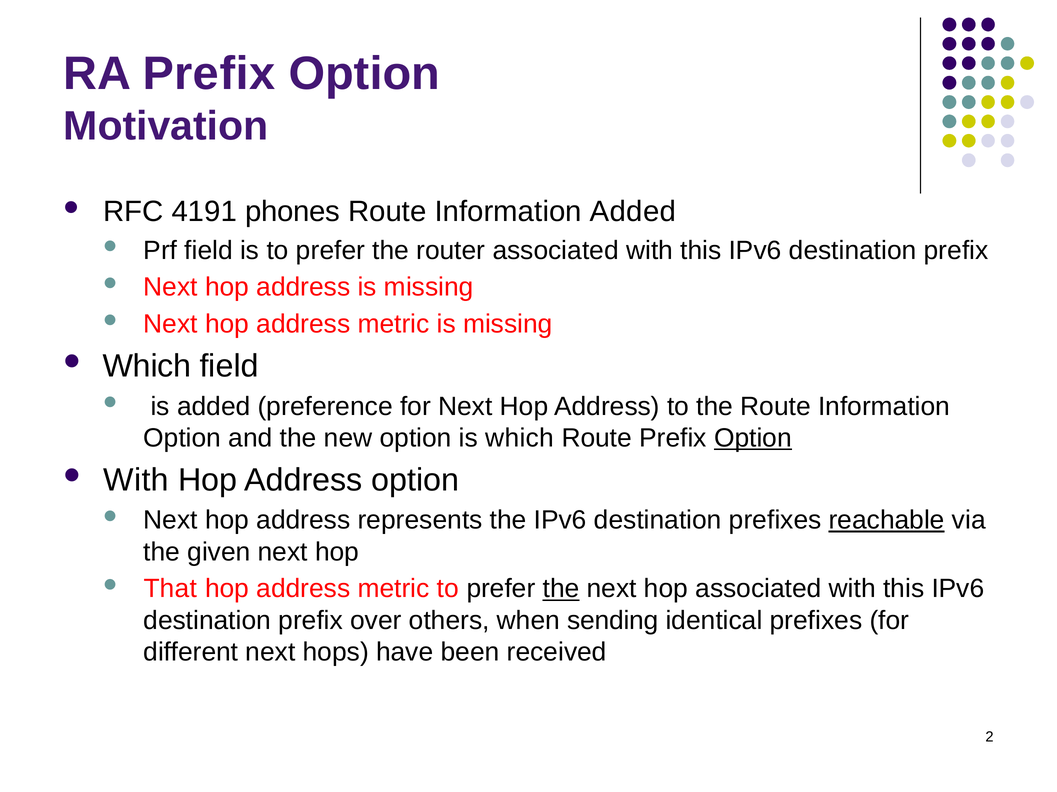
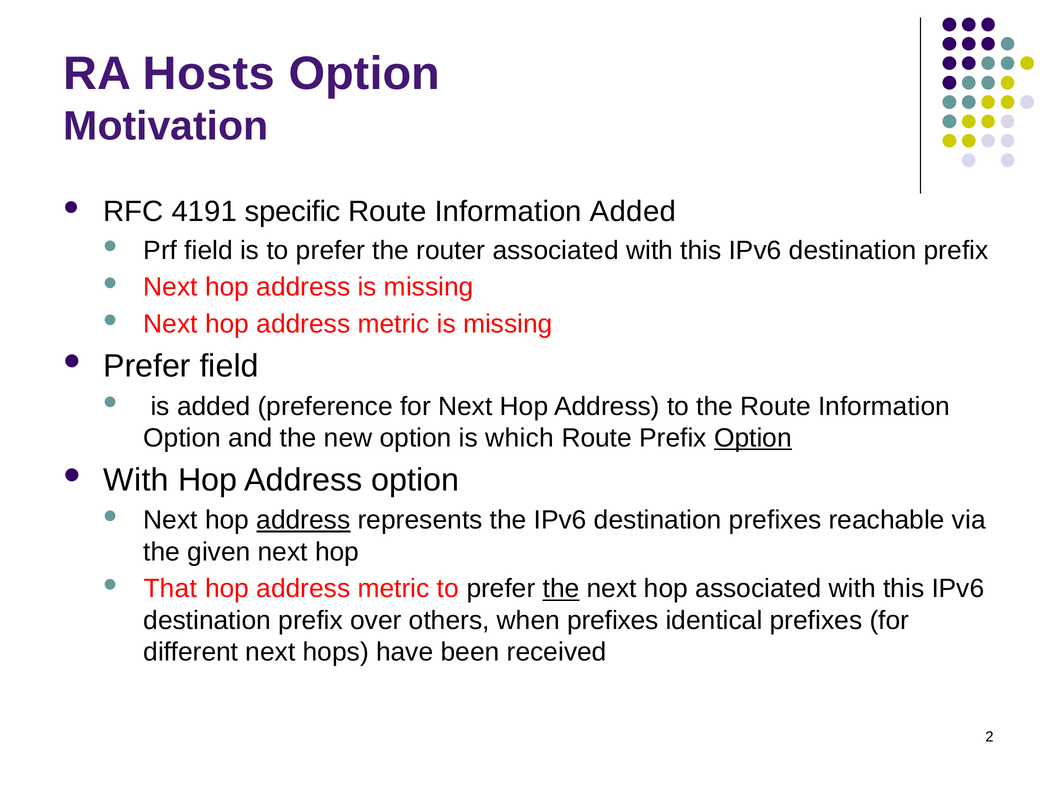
RA Prefix: Prefix -> Hosts
phones: phones -> specific
Which at (147, 367): Which -> Prefer
address at (303, 521) underline: none -> present
reachable underline: present -> none
when sending: sending -> prefixes
